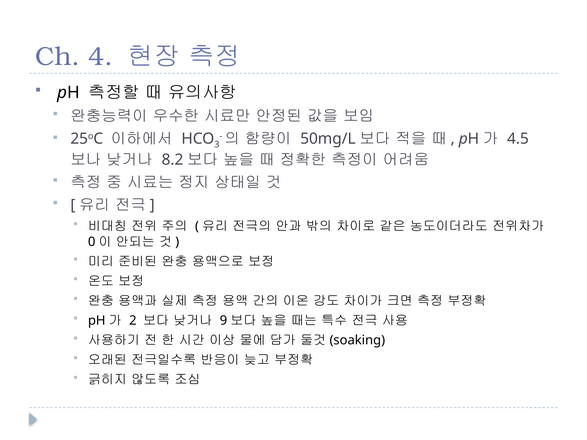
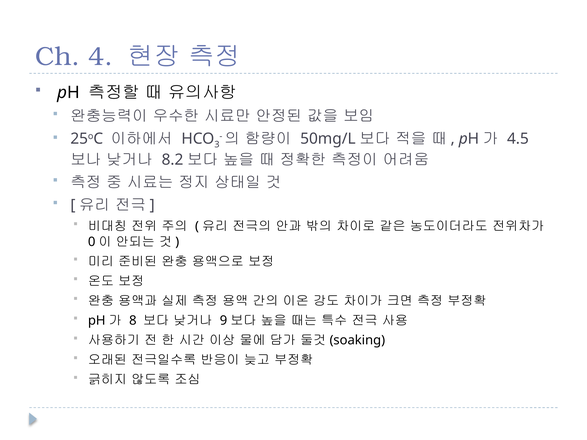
2: 2 -> 8
